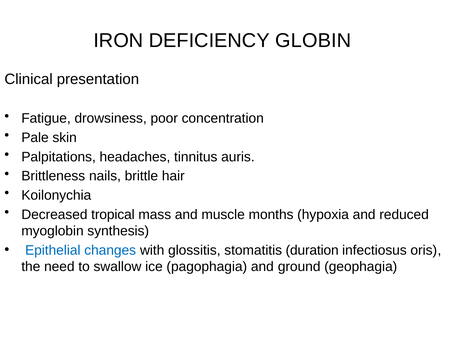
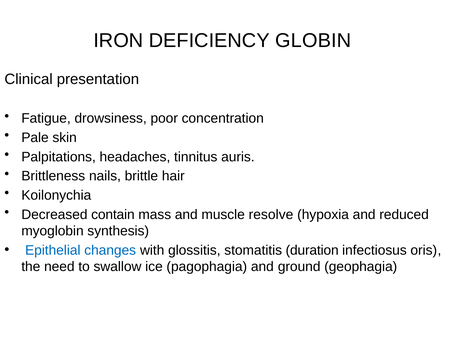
tropical: tropical -> contain
months: months -> resolve
